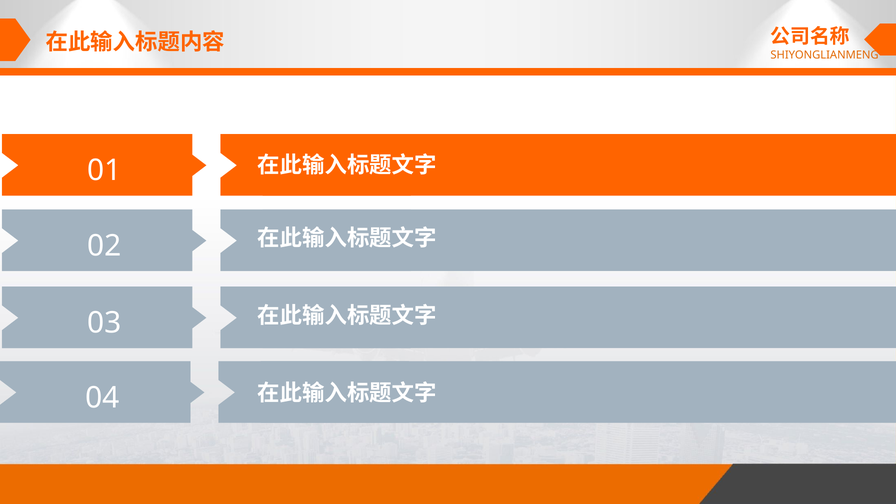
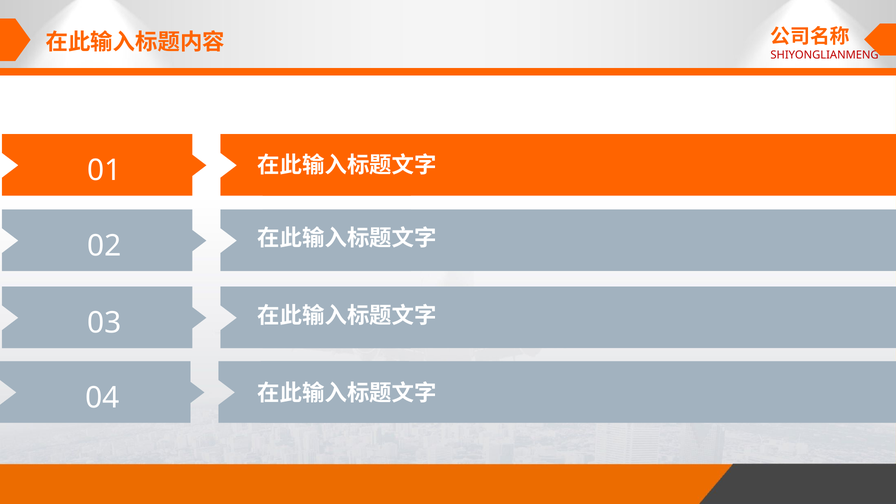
SHIYONGLIANMENG colour: orange -> red
